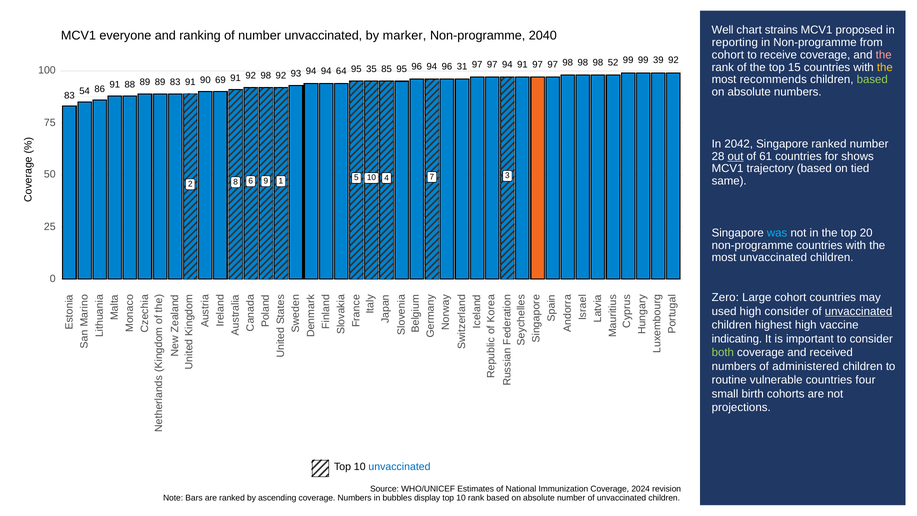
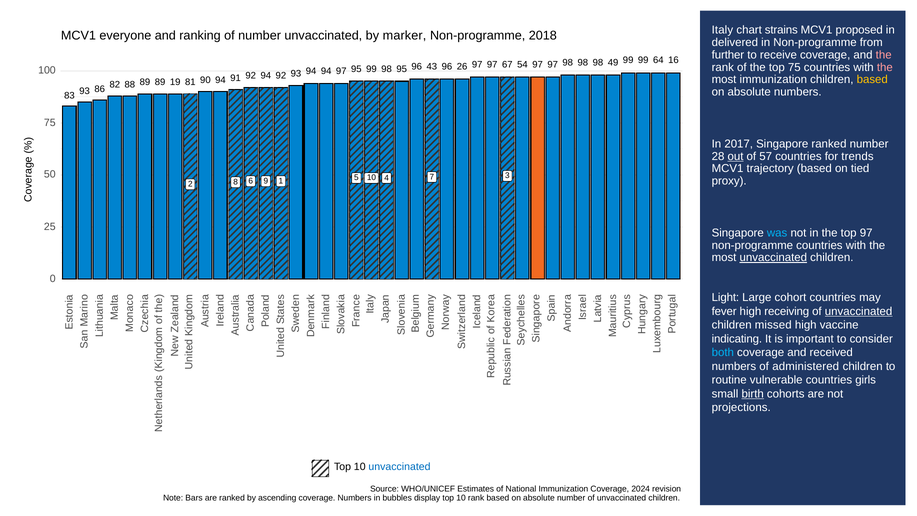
Well: Well -> Italy
2040: 2040 -> 2018
reporting: reporting -> delivered
cohort at (728, 55): cohort -> further
39: 39 -> 64
98 92: 92 -> 16
97 91: 91 -> 54
52: 52 -> 49
top 15: 15 -> 75
the at (885, 67) colour: yellow -> pink
31: 31 -> 26
96 94: 94 -> 67
95 35: 35 -> 99
95 94: 94 -> 43
94 85: 85 -> 98
92 98: 98 -> 94
94 64: 64 -> 97
most recommends: recommends -> immunization
based at (872, 80) colour: light green -> yellow
89 83: 83 -> 19
90 69: 69 -> 94
83 54: 54 -> 93
86 91: 91 -> 82
88 91: 91 -> 81
2042: 2042 -> 2017
61: 61 -> 57
shows: shows -> trends
same: same -> proxy
top 20: 20 -> 97
unvaccinated at (773, 258) underline: none -> present
Zero: Zero -> Light
used: used -> fever
high consider: consider -> receiving
highest: highest -> missed
both colour: light green -> light blue
four: four -> girls
birth underline: none -> present
